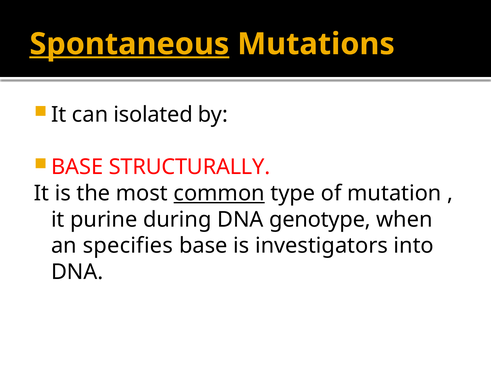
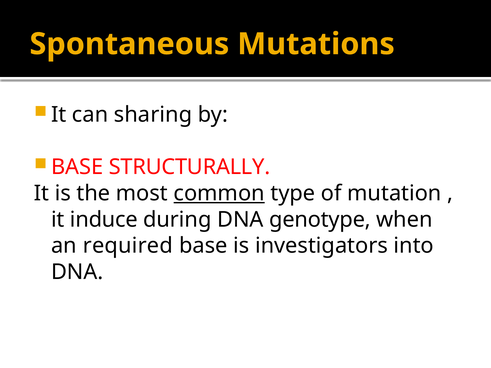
Spontaneous underline: present -> none
isolated: isolated -> sharing
purine: purine -> induce
specifies: specifies -> required
